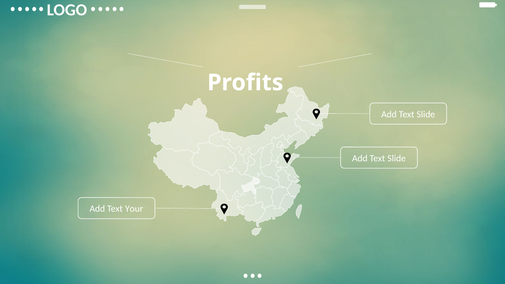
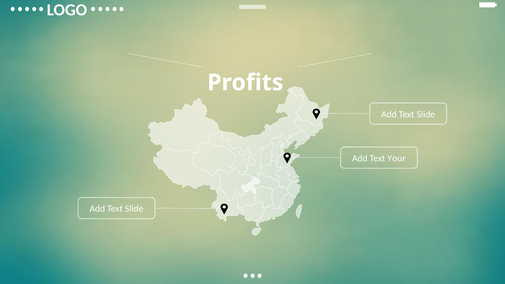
Slide at (397, 158): Slide -> Your
Your at (134, 209): Your -> Slide
